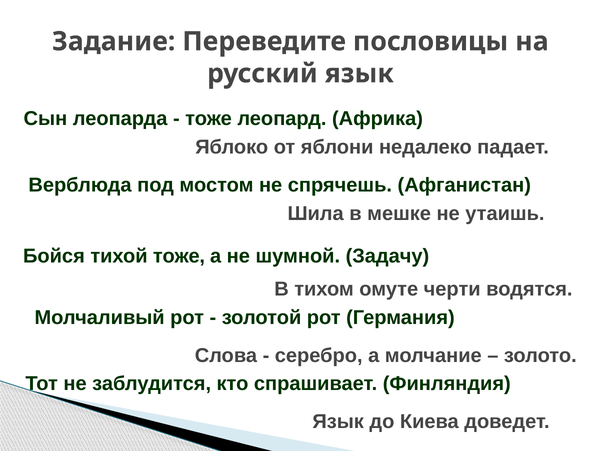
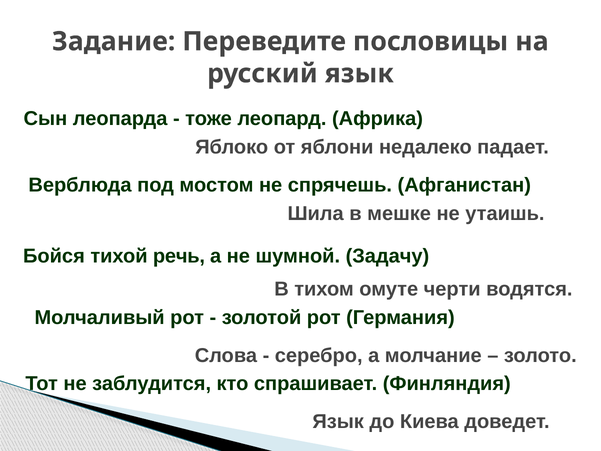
тихой тоже: тоже -> речь
